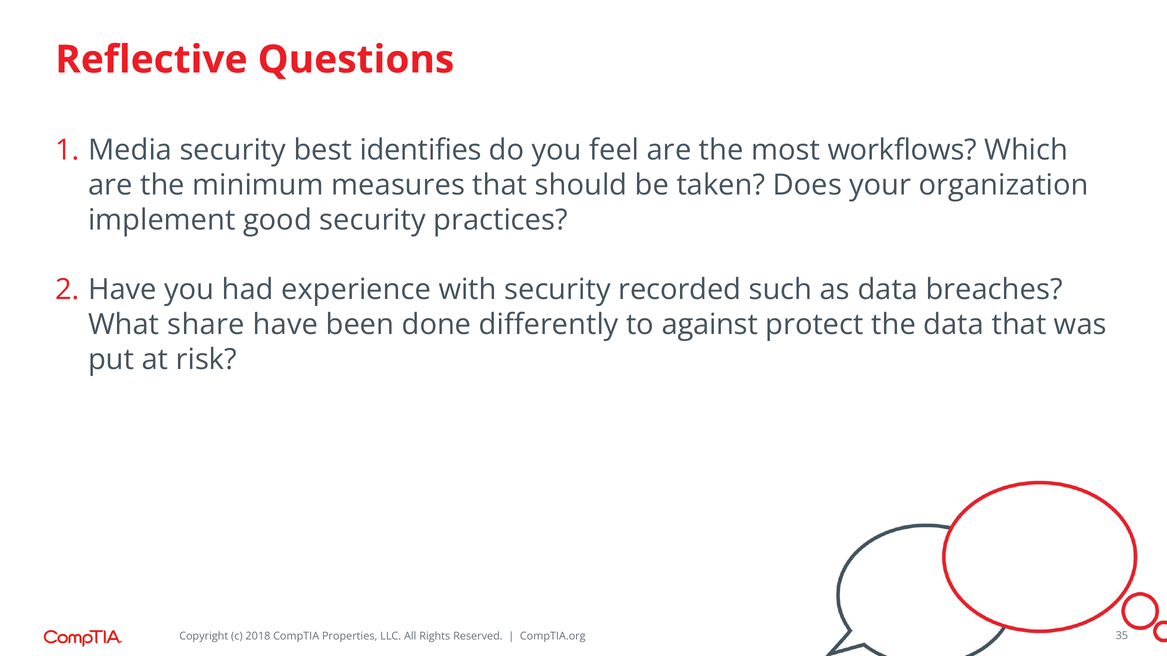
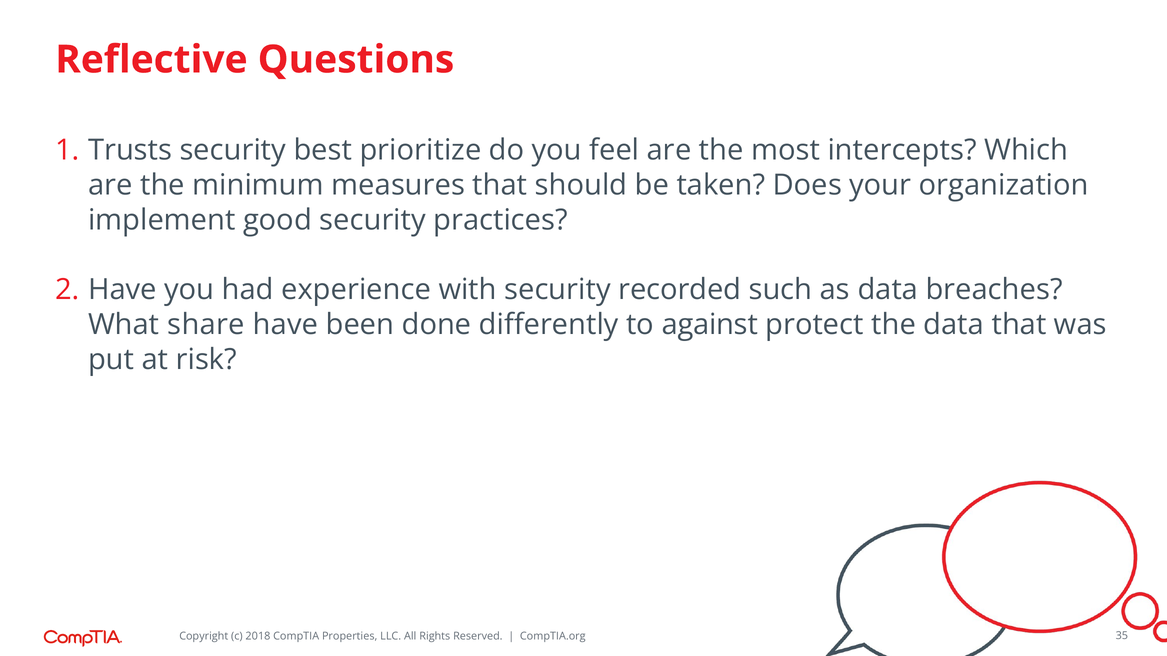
Media: Media -> Trusts
identifies: identifies -> prioritize
workflows: workflows -> intercepts
